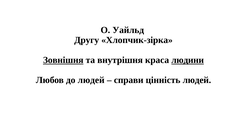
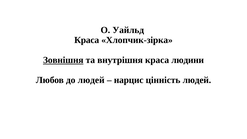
Другу at (87, 40): Другу -> Краса
людини underline: present -> none
справи: справи -> нарцис
